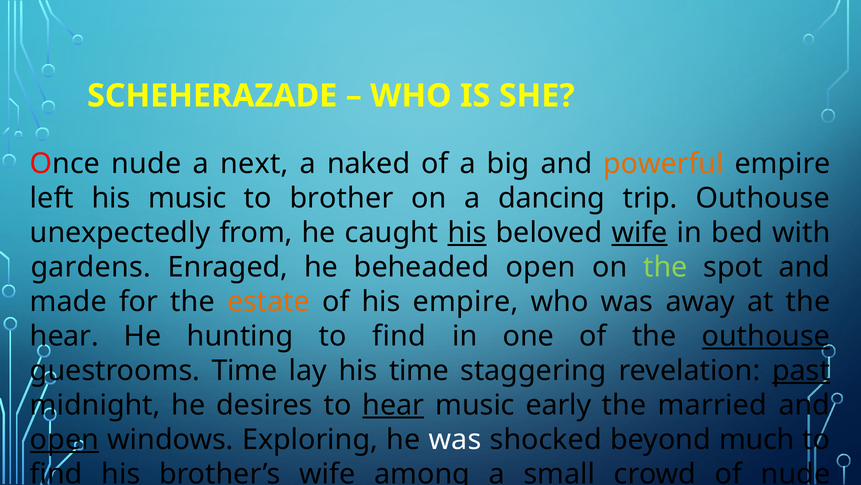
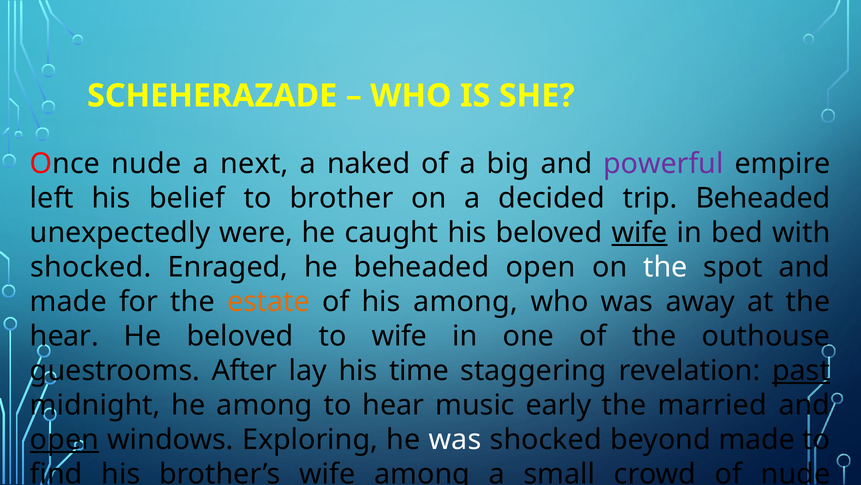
powerful colour: orange -> purple
his music: music -> belief
a dancing: dancing -> decided
trip Outhouse: Outhouse -> Beheaded
from: from -> were
his at (467, 232) underline: present -> none
gardens at (91, 267): gardens -> shocked
the at (665, 267) colour: light green -> white
his empire: empire -> among
He hunting: hunting -> beloved
find at (399, 336): find -> wife
outhouse at (766, 336) underline: present -> none
guestrooms Time: Time -> After
he desires: desires -> among
hear at (393, 405) underline: present -> none
beyond much: much -> made
